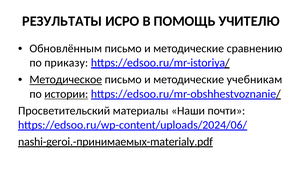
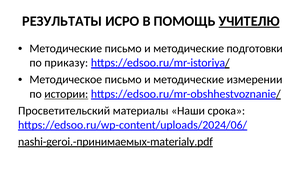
УЧИТЕЛЮ underline: none -> present
Обновлённым at (66, 48): Обновлённым -> Методические
сравнению: сравнению -> подготовки
Методическое underline: present -> none
учебникам: учебникам -> измерении
почти: почти -> срока
